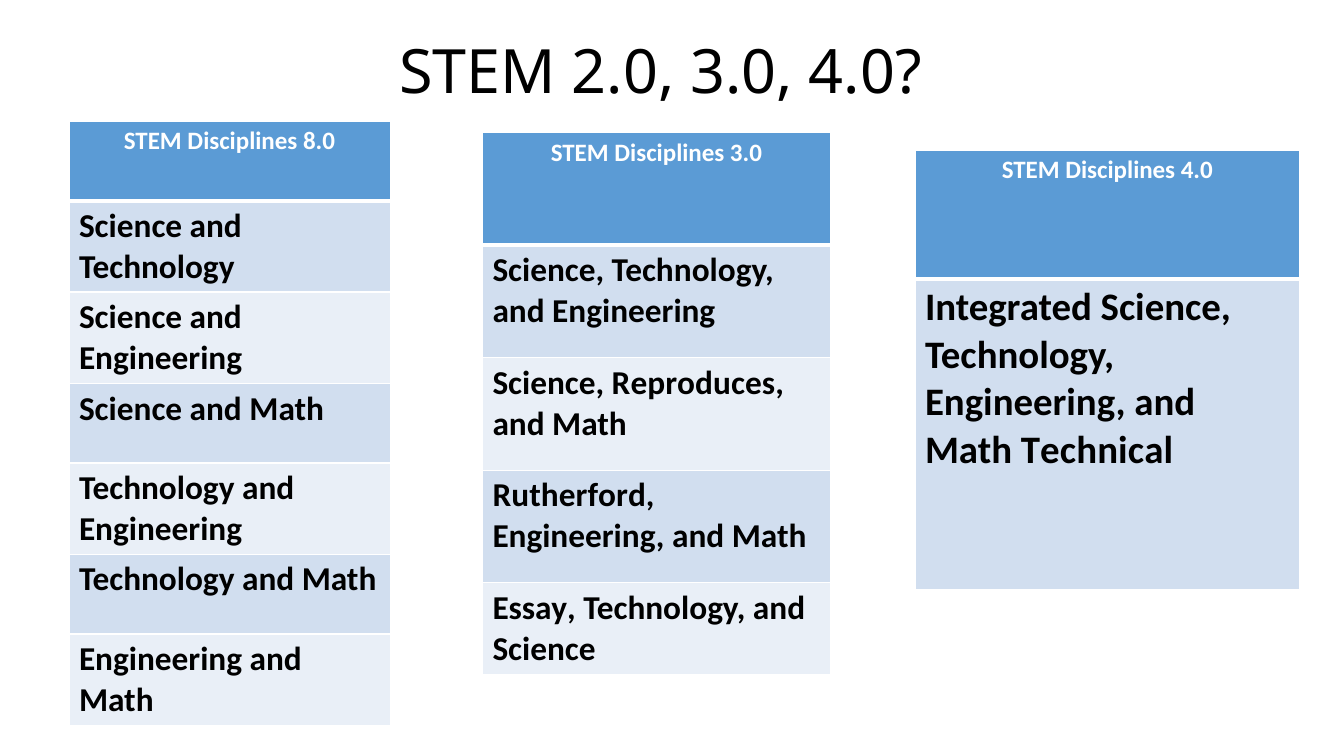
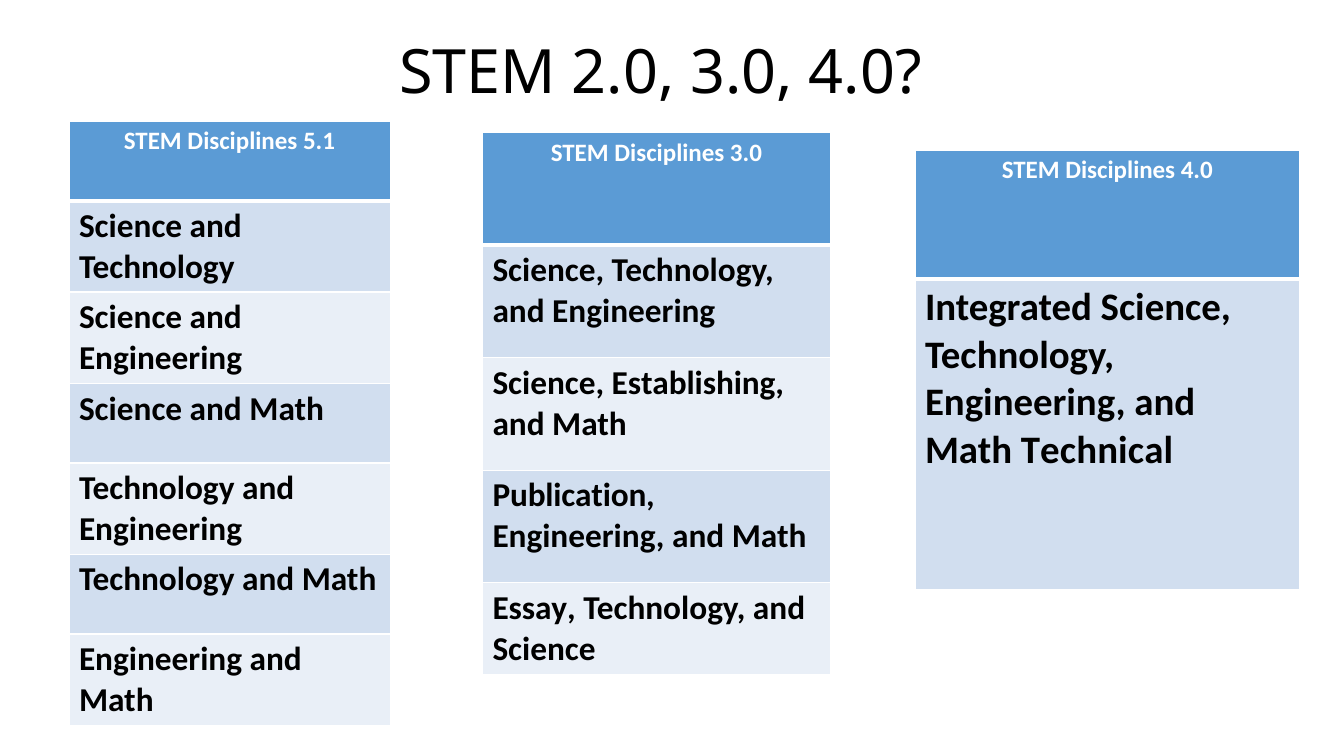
8.0: 8.0 -> 5.1
Reproduces: Reproduces -> Establishing
Rutherford: Rutherford -> Publication
